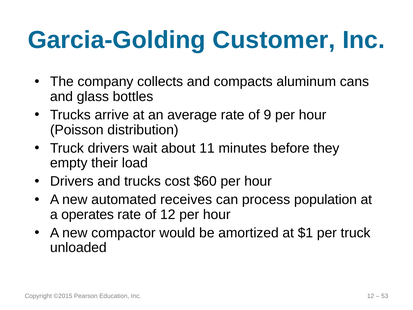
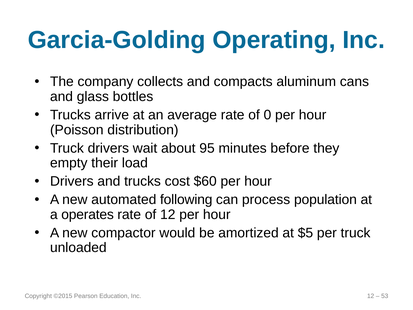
Customer: Customer -> Operating
9: 9 -> 0
11: 11 -> 95
receives: receives -> following
$1: $1 -> $5
